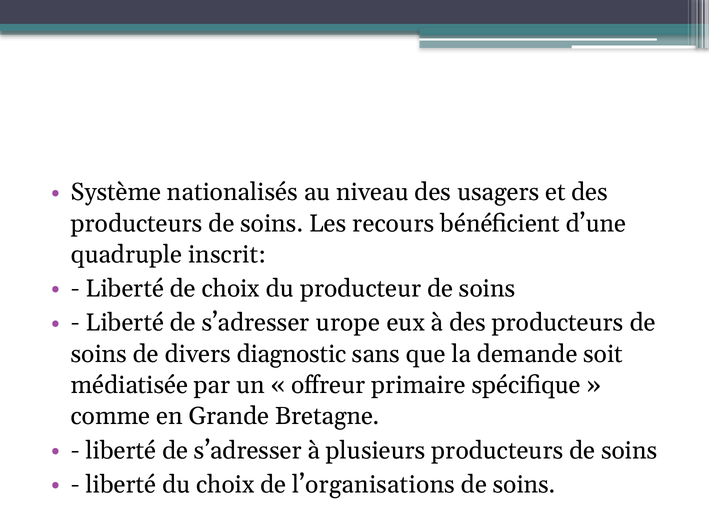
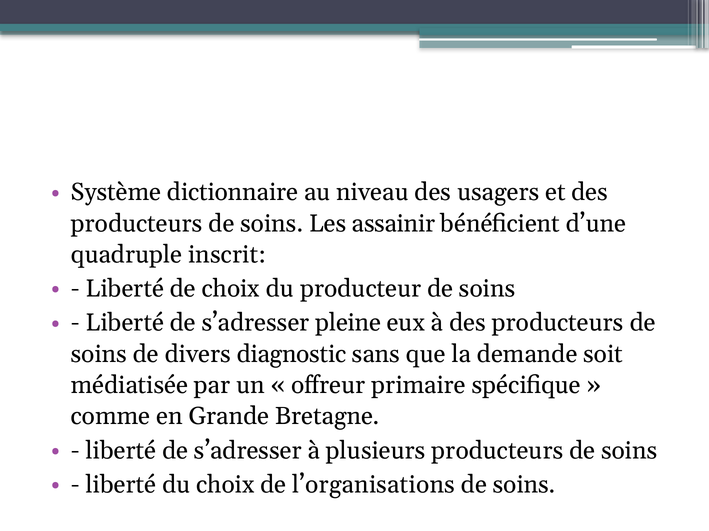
nationalisés: nationalisés -> dictionnaire
recours: recours -> assainir
urope: urope -> pleine
